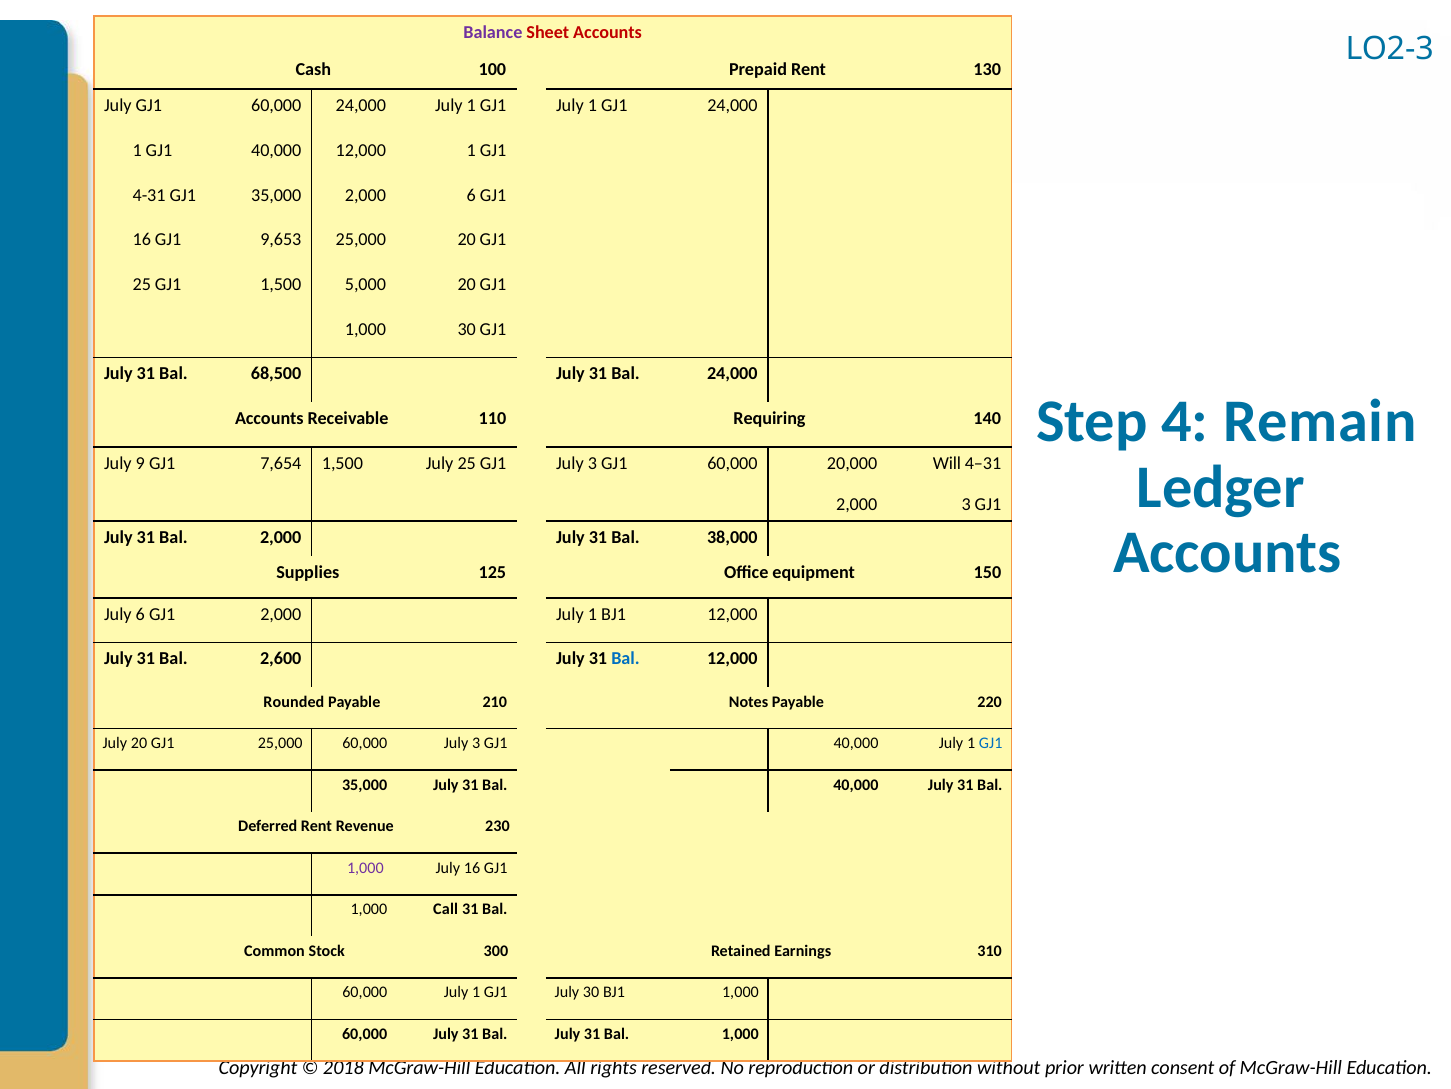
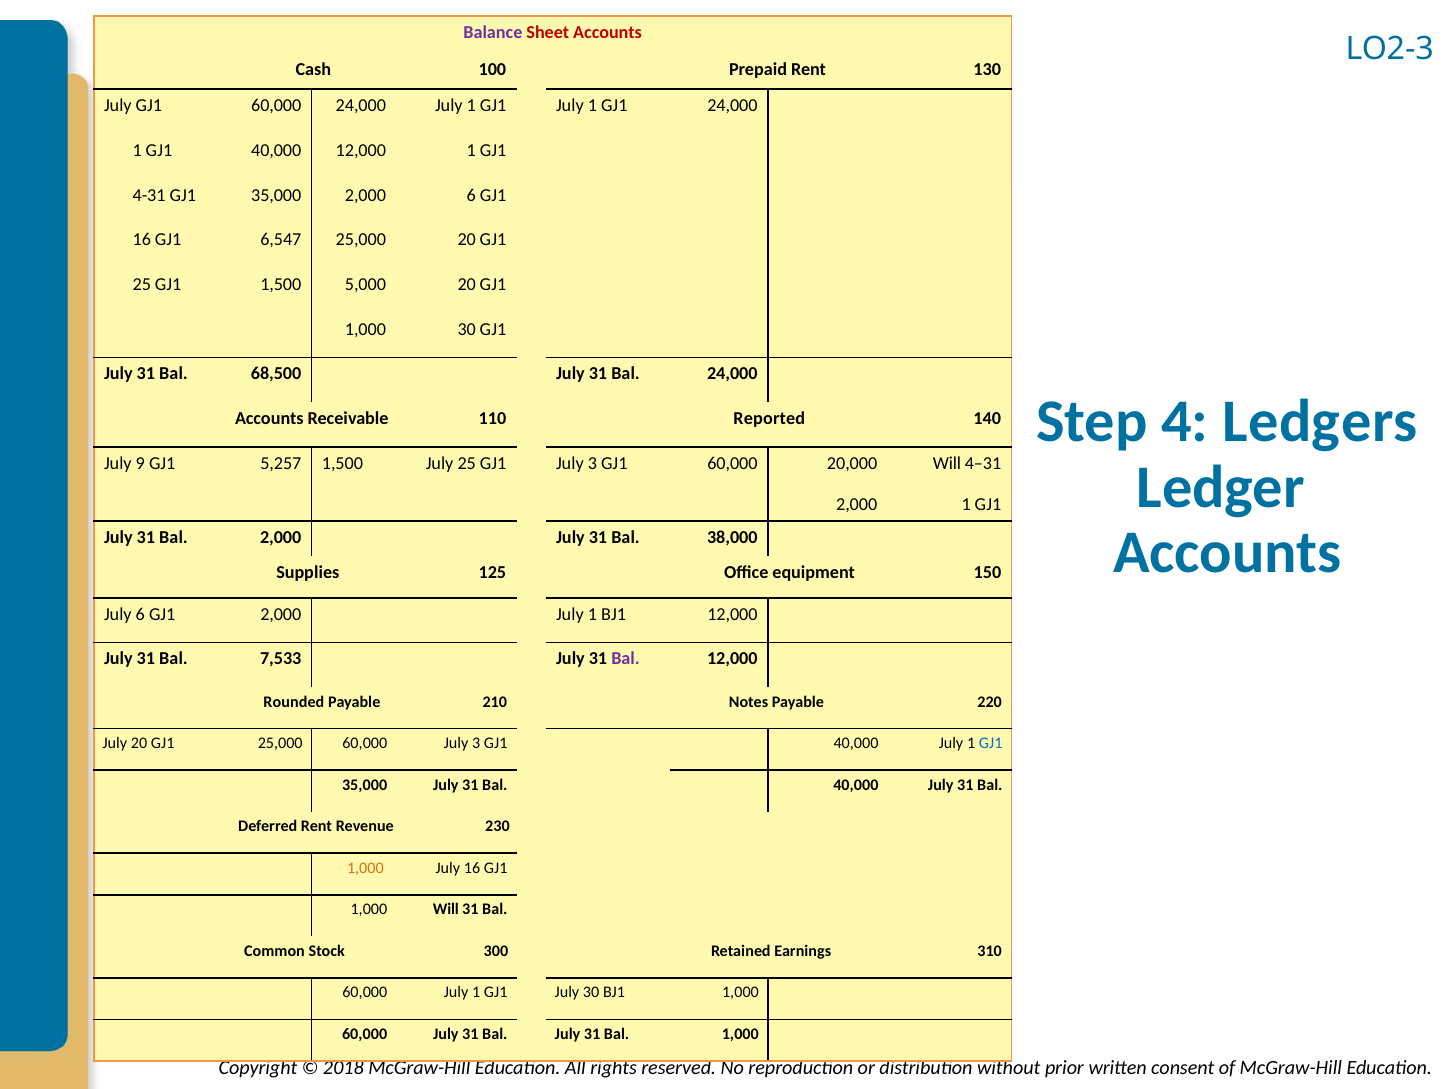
9,653: 9,653 -> 6,547
Remain: Remain -> Ledgers
Requiring: Requiring -> Reported
7,654: 7,654 -> 5,257
2,000 3: 3 -> 1
2,600: 2,600 -> 7,533
Bal at (626, 658) colour: blue -> purple
1,000 at (365, 867) colour: purple -> orange
1,000 Call: Call -> Will
